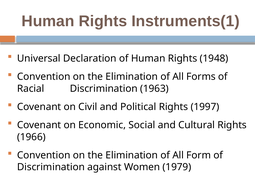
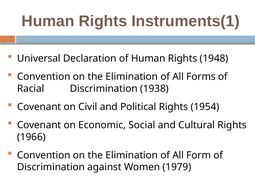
1963: 1963 -> 1938
1997: 1997 -> 1954
